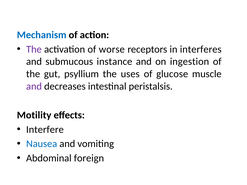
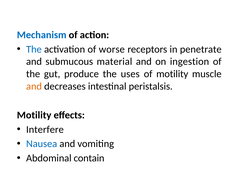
The at (34, 49) colour: purple -> blue
interferes: interferes -> penetrate
instance: instance -> material
psyllium: psyllium -> produce
of glucose: glucose -> motility
and at (34, 86) colour: purple -> orange
foreign: foreign -> contain
